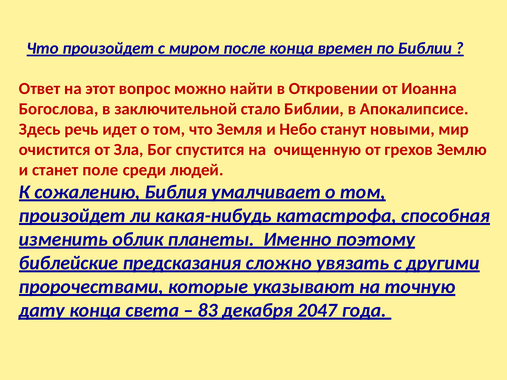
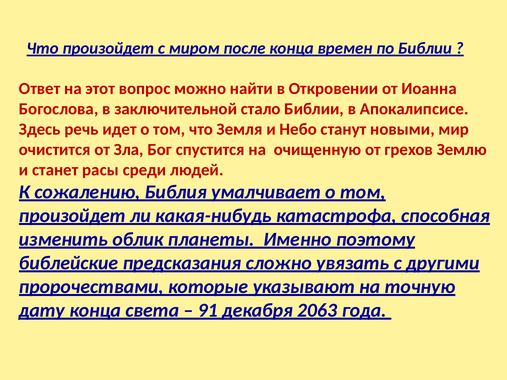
поле: поле -> расы
83: 83 -> 91
2047: 2047 -> 2063
